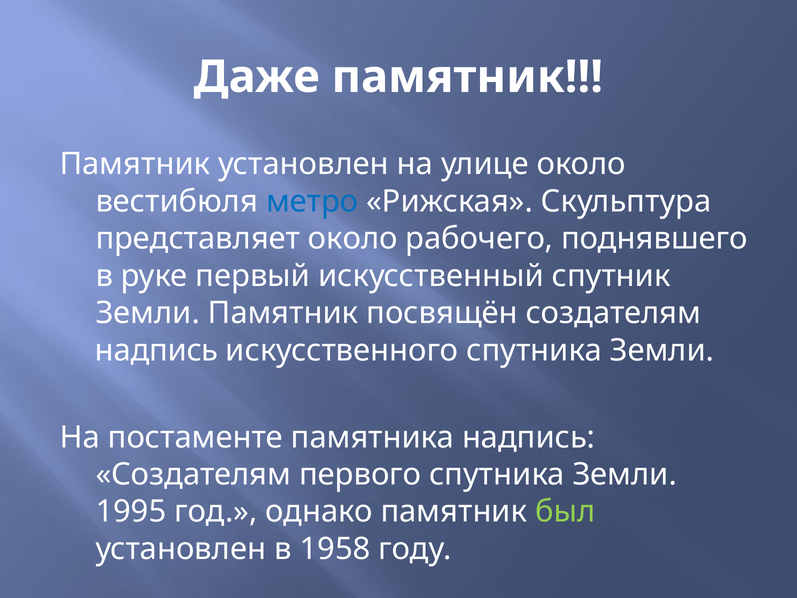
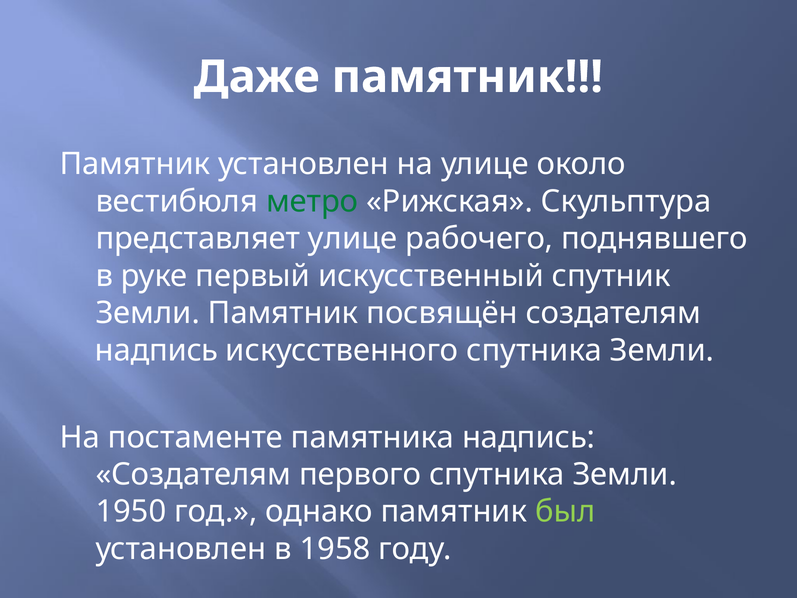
метро colour: blue -> green
представляет около: около -> улице
1995: 1995 -> 1950
